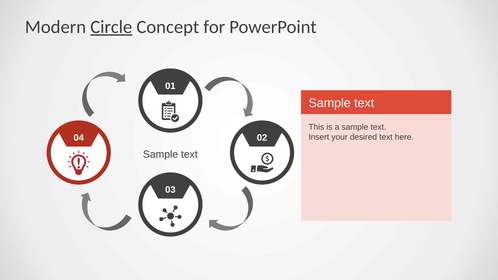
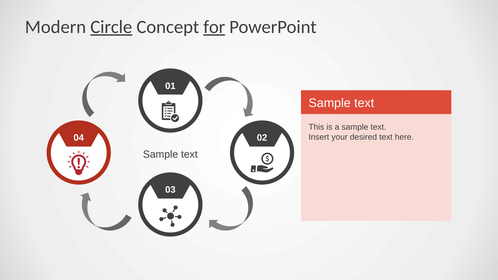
for underline: none -> present
